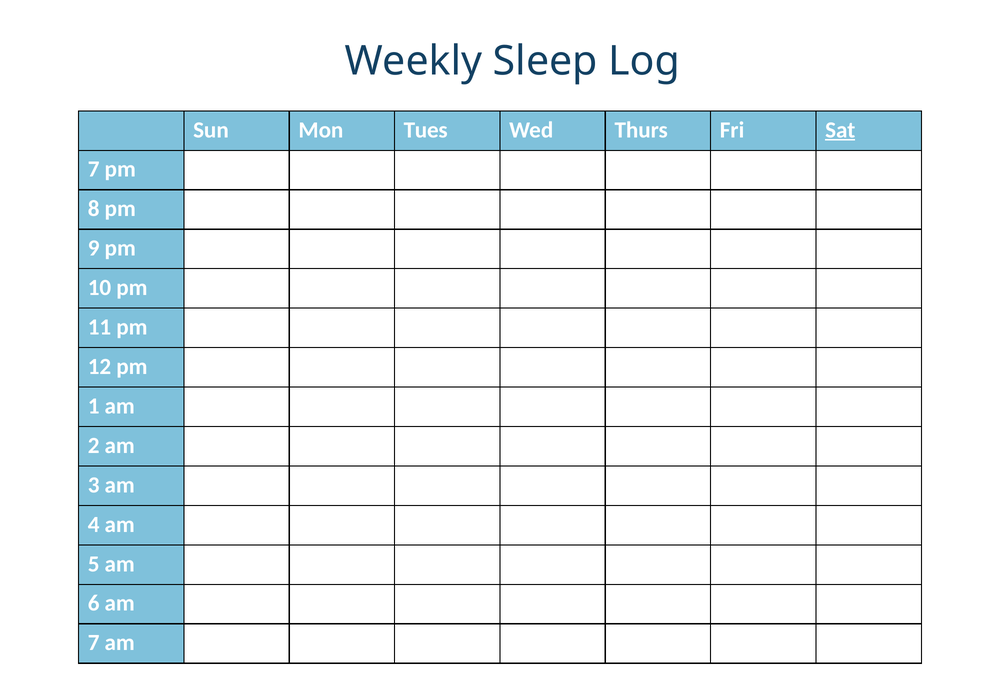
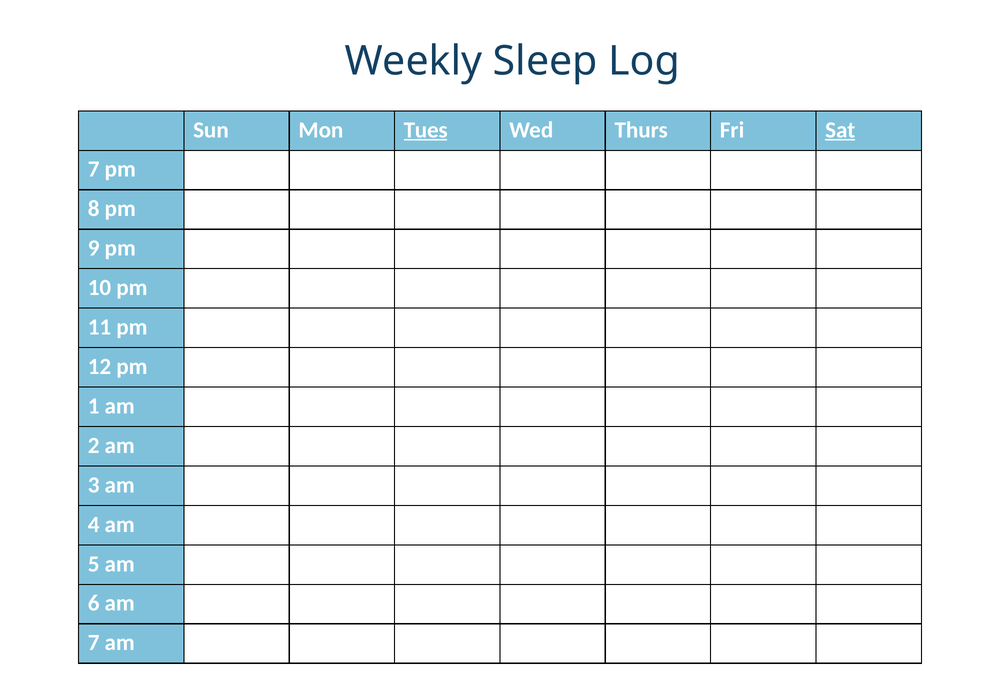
Tues underline: none -> present
